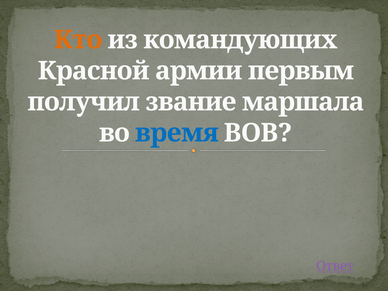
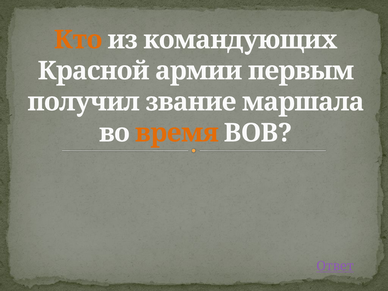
время colour: blue -> orange
